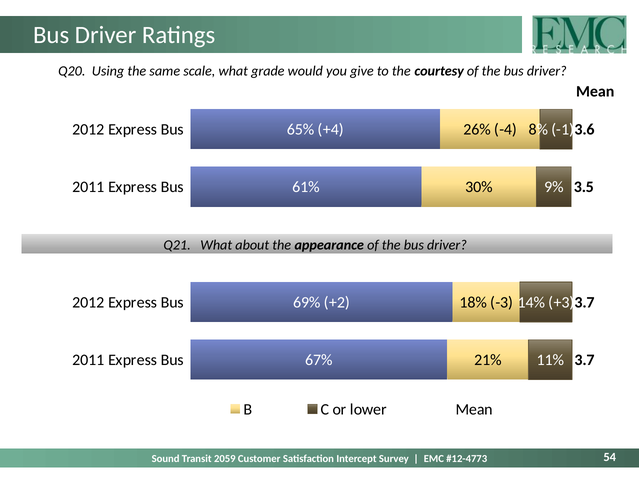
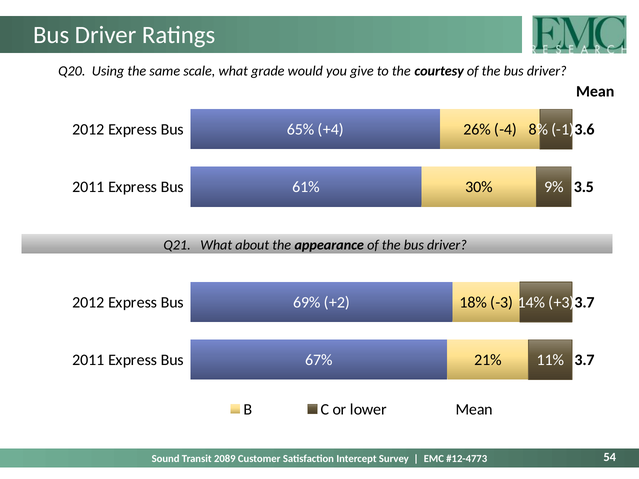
2059: 2059 -> 2089
